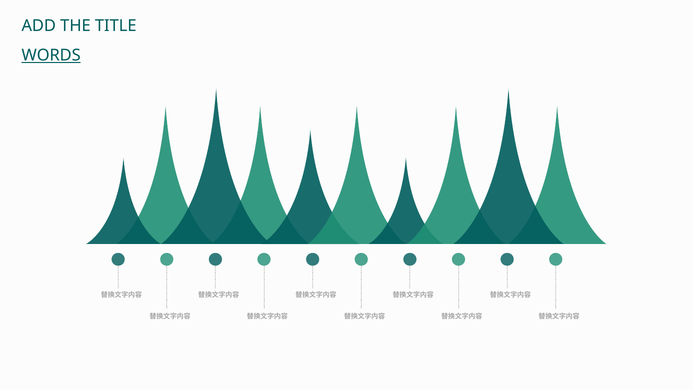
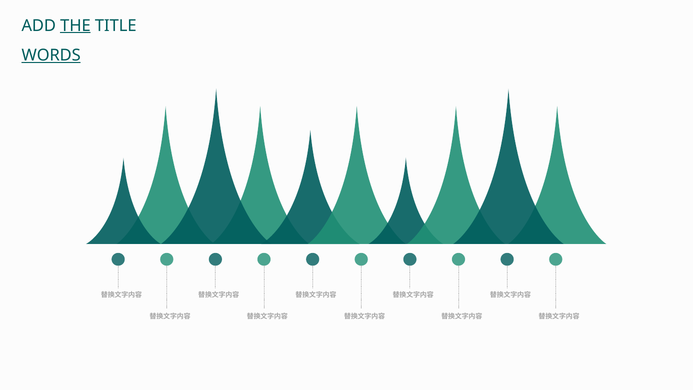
THE underline: none -> present
